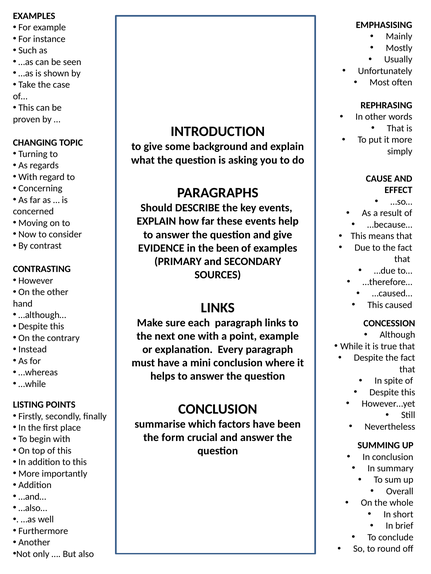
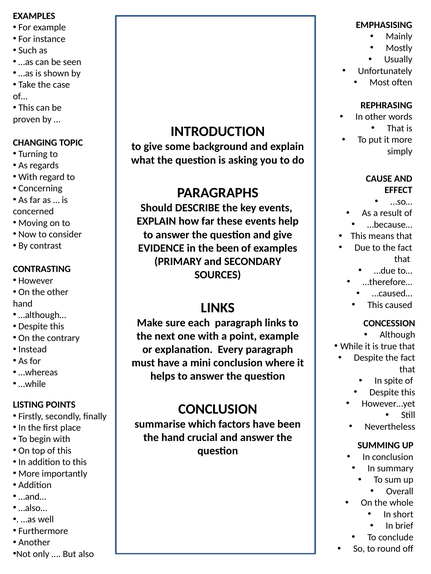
the form: form -> hand
